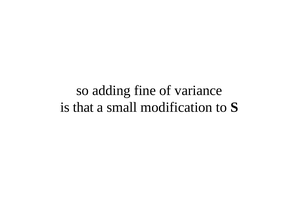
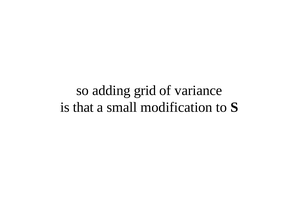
fine: fine -> grid
